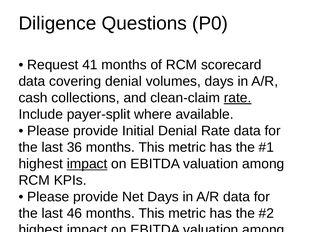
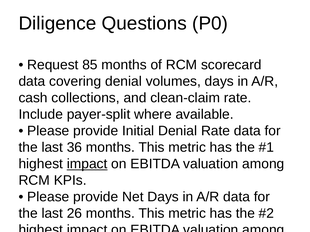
41: 41 -> 85
rate at (238, 98) underline: present -> none
46: 46 -> 26
